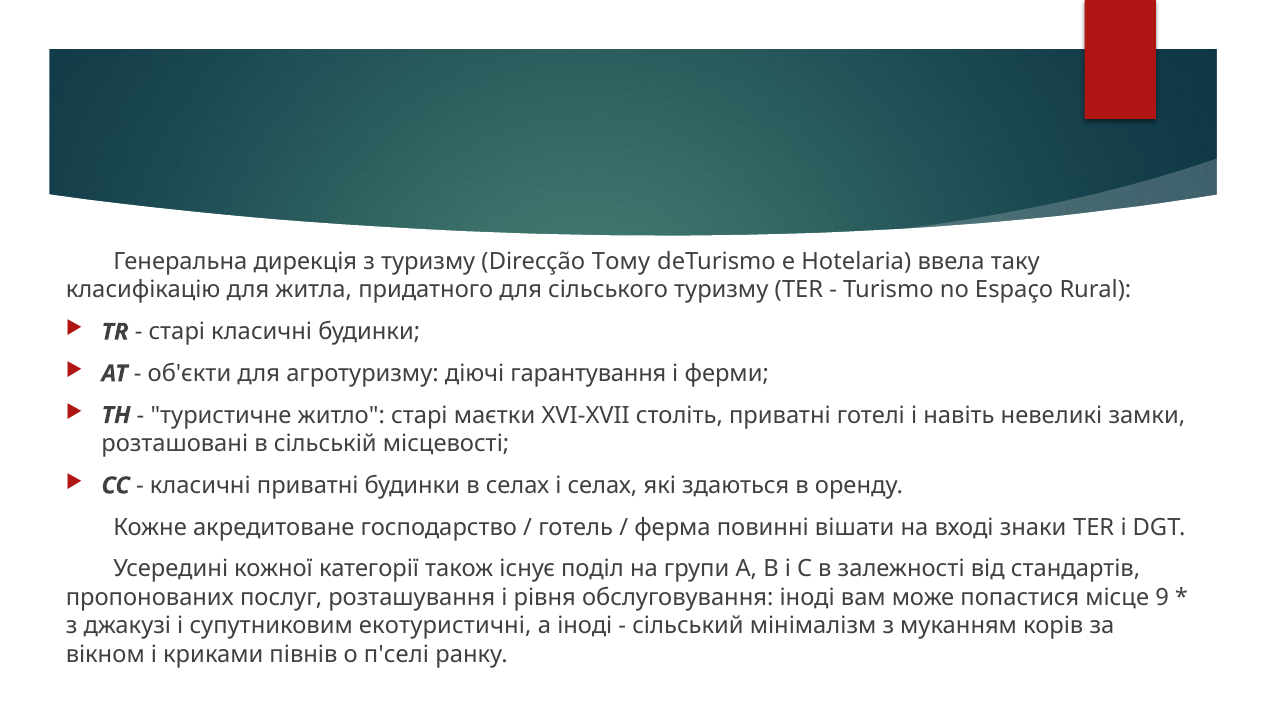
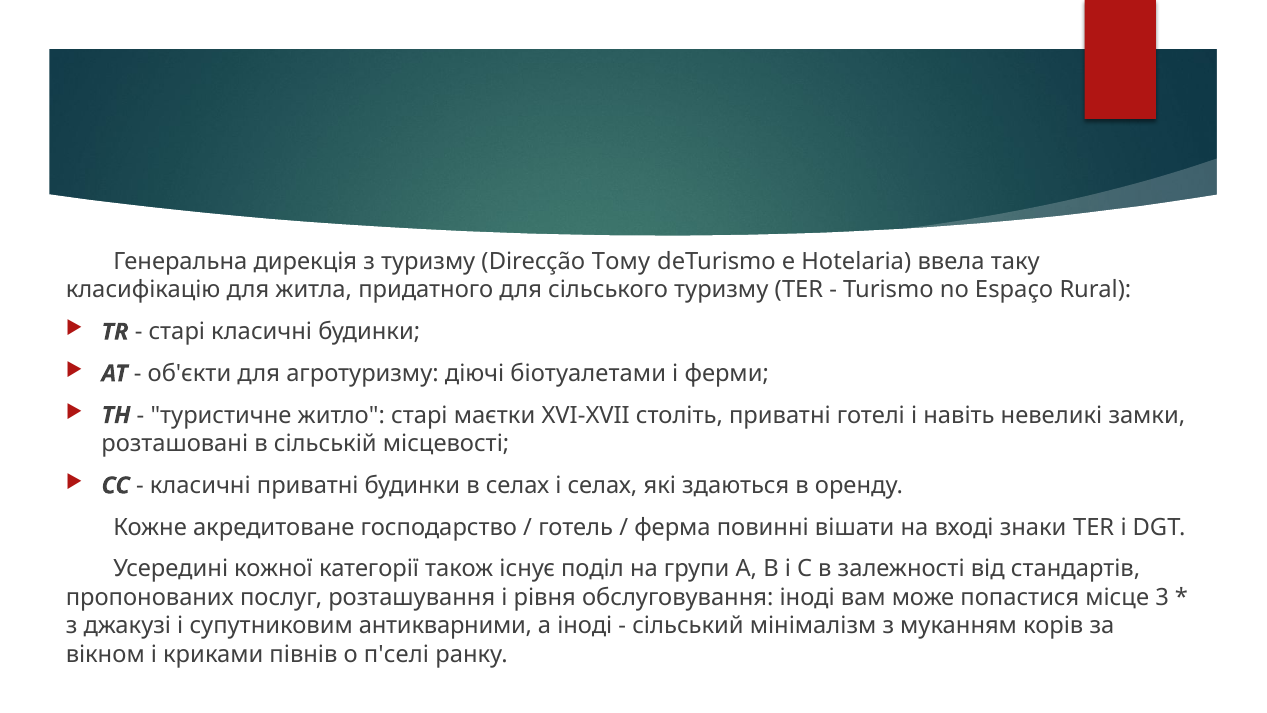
гарантування: гарантування -> біотуалетами
9: 9 -> 3
екотуристичні: екотуристичні -> антикварними
